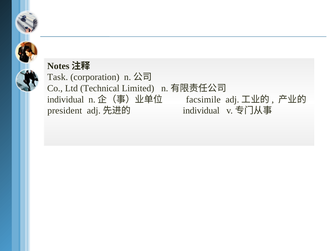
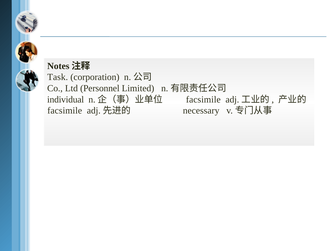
Technical: Technical -> Personnel
president at (65, 110): president -> facsimile
individual at (201, 110): individual -> necessary
